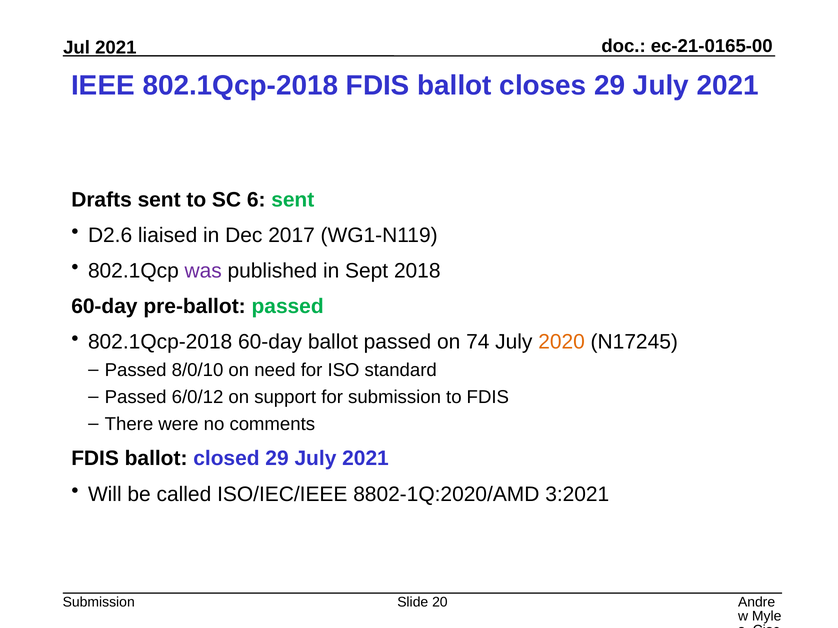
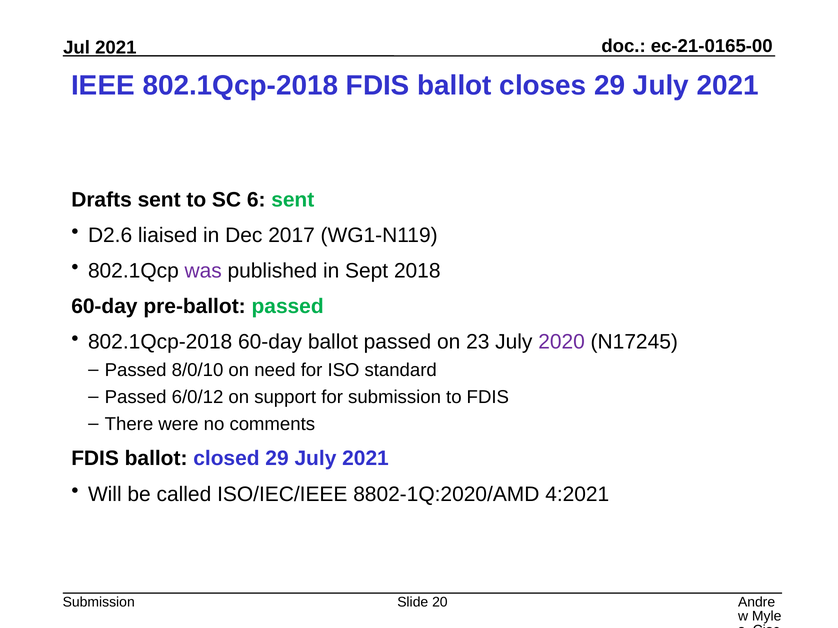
74: 74 -> 23
2020 colour: orange -> purple
3:2021: 3:2021 -> 4:2021
